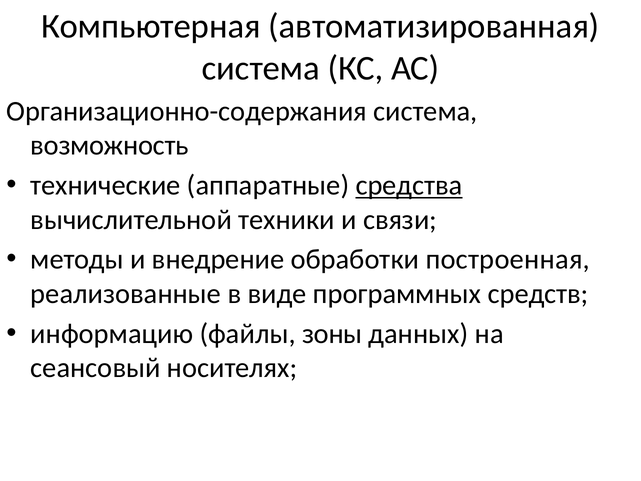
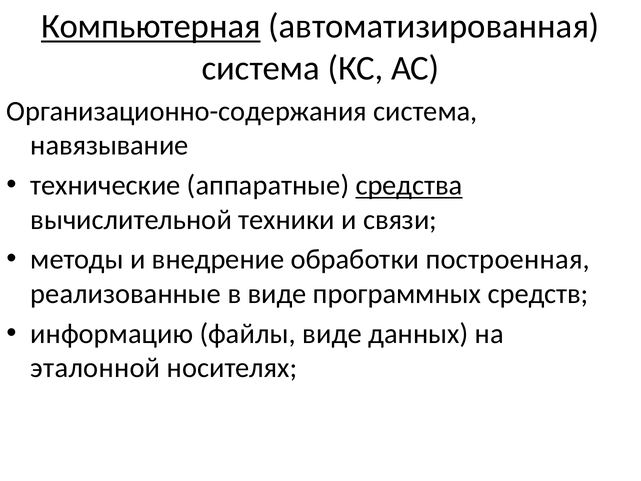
Компьютерная underline: none -> present
возможность: возможность -> навязывание
файлы зоны: зоны -> виде
сеансовый: сеансовый -> эталонной
